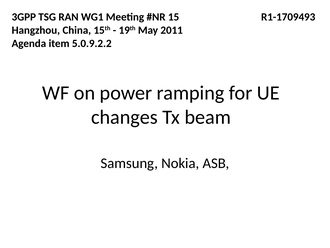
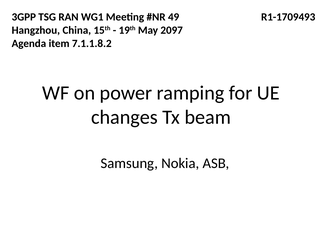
15: 15 -> 49
2011: 2011 -> 2097
5.0.9.2.2: 5.0.9.2.2 -> 7.1.1.8.2
